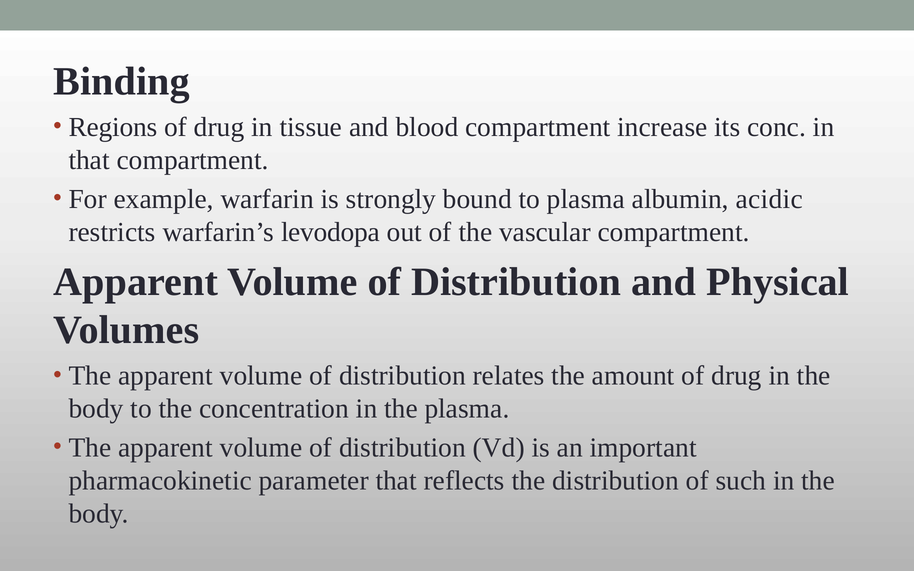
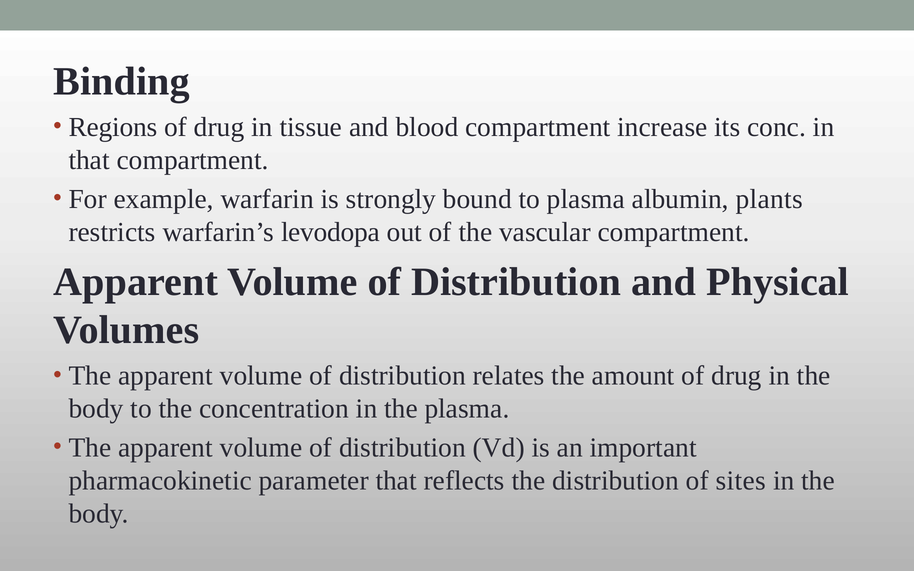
acidic: acidic -> plants
such: such -> sites
